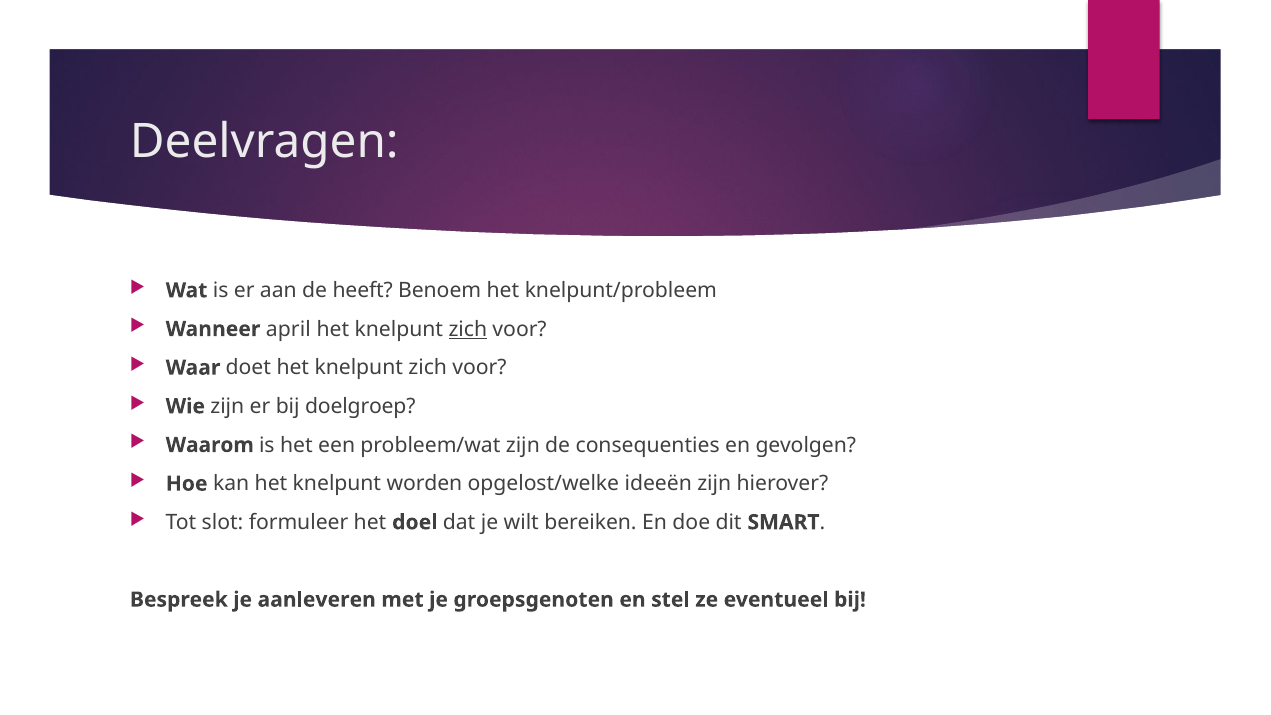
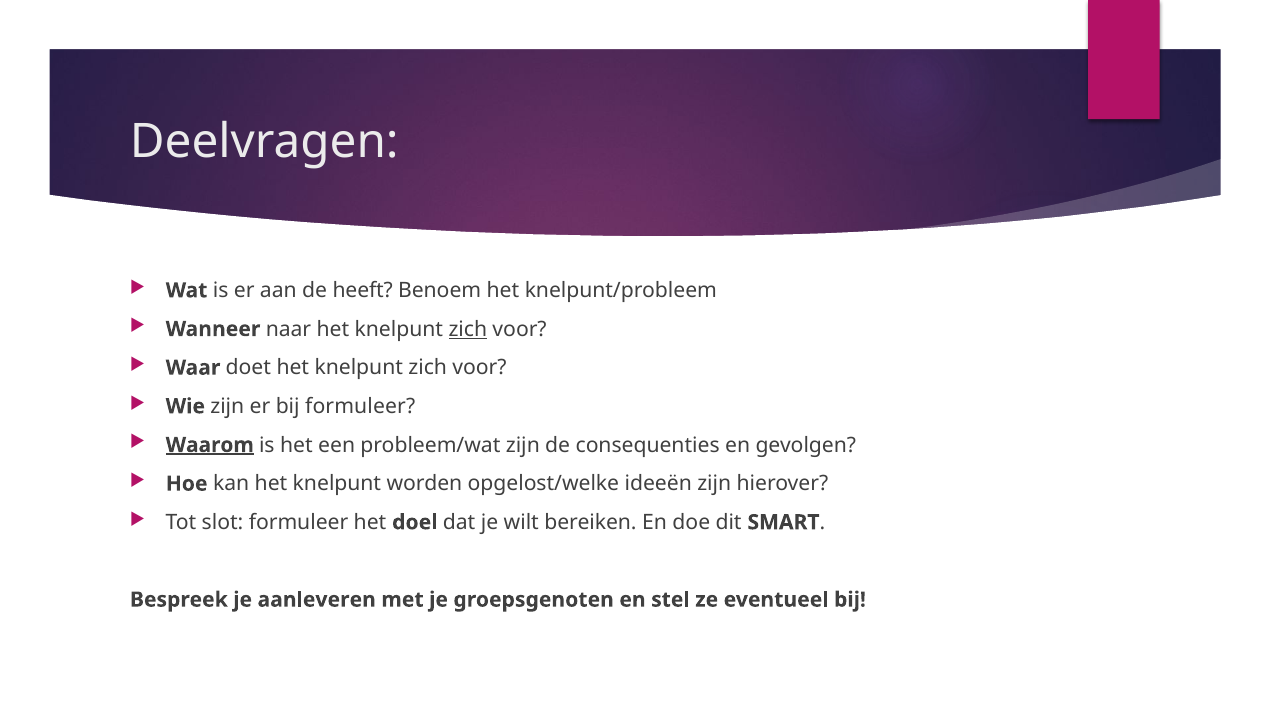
april: april -> naar
bij doelgroep: doelgroep -> formuleer
Waarom underline: none -> present
